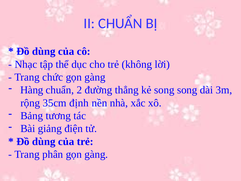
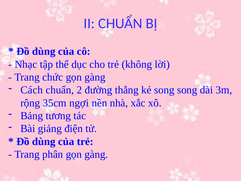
Hàng: Hàng -> Cách
định: định -> ngợi
